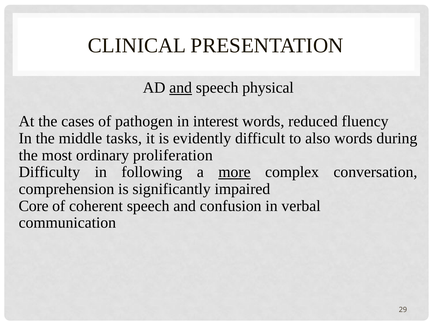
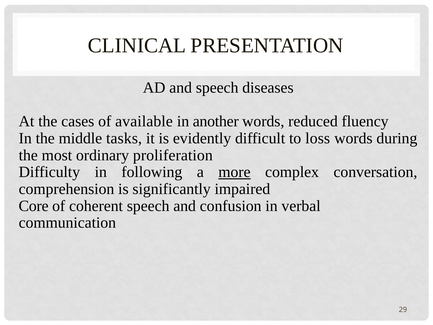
and at (181, 88) underline: present -> none
physical: physical -> diseases
pathogen: pathogen -> available
interest: interest -> another
also: also -> loss
